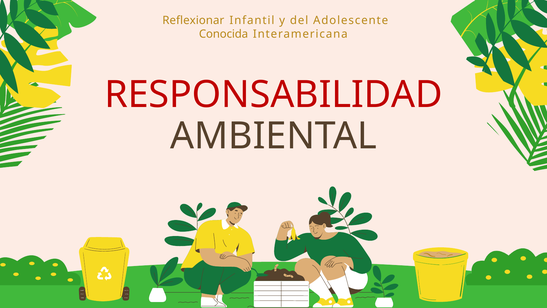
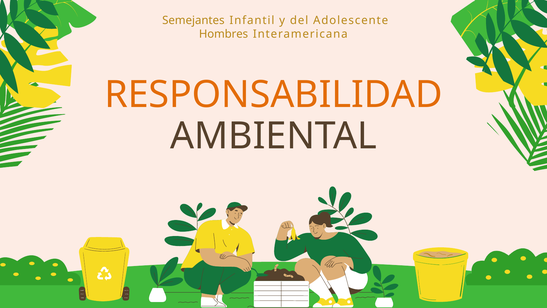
Reflexionar: Reflexionar -> Semejantes
Conocida: Conocida -> Hombres
RESPONSABILIDAD colour: red -> orange
